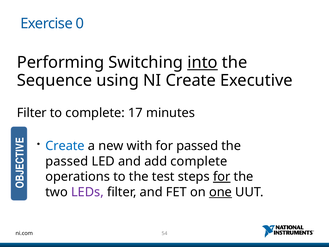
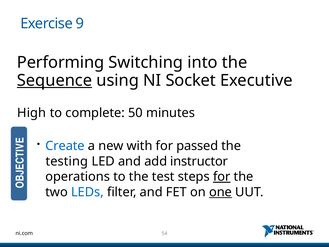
0: 0 -> 9
into underline: present -> none
Sequence underline: none -> present
NI Create: Create -> Socket
Filter at (32, 113): Filter -> High
17: 17 -> 50
passed at (67, 161): passed -> testing
add complete: complete -> instructor
LEDs colour: purple -> blue
